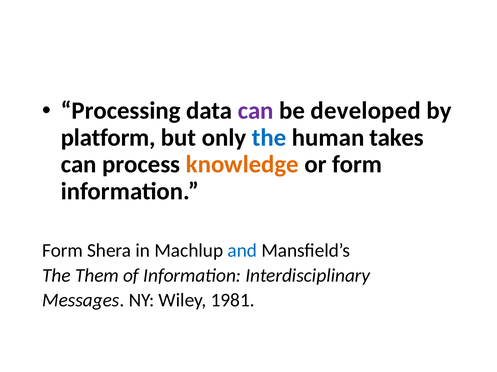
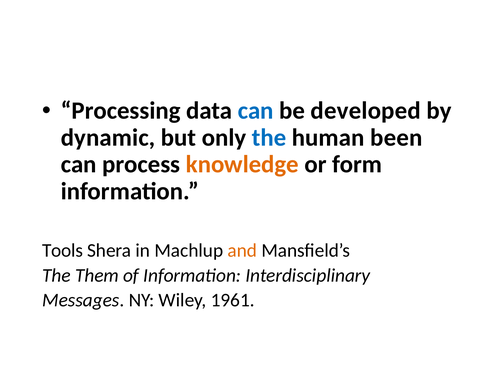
can at (256, 111) colour: purple -> blue
platform: platform -> dynamic
takes: takes -> been
Form at (63, 251): Form -> Tools
and colour: blue -> orange
1981: 1981 -> 1961
